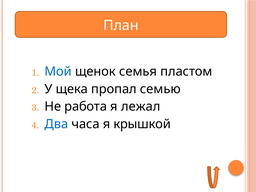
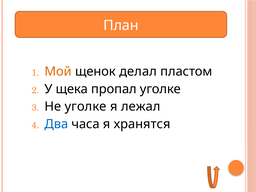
Мой colour: blue -> orange
семья: семья -> делал
пропал семью: семью -> уголке
Не работа: работа -> уголке
крышкой: крышкой -> хранятся
